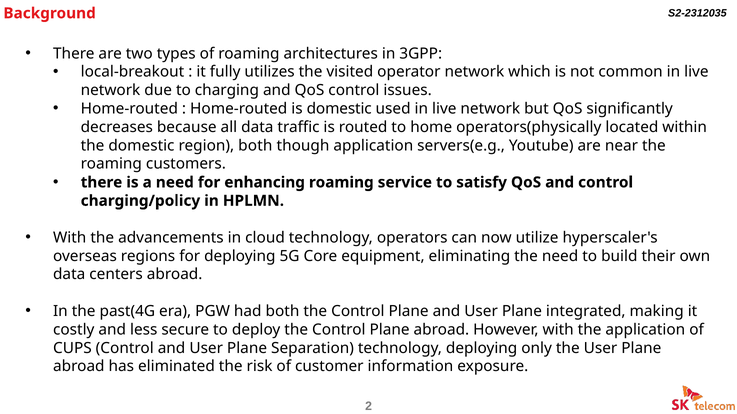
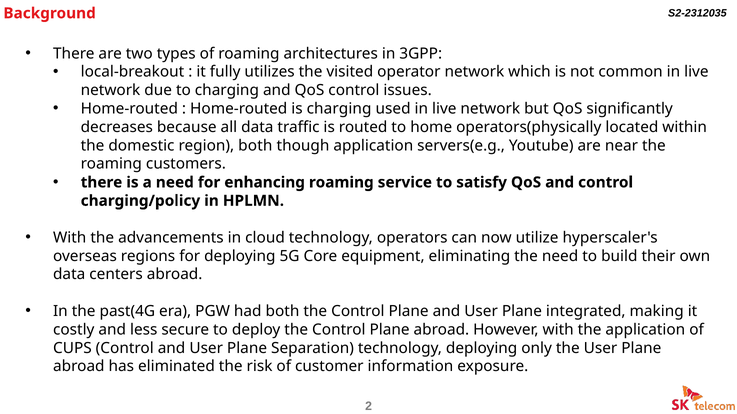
is domestic: domestic -> charging
